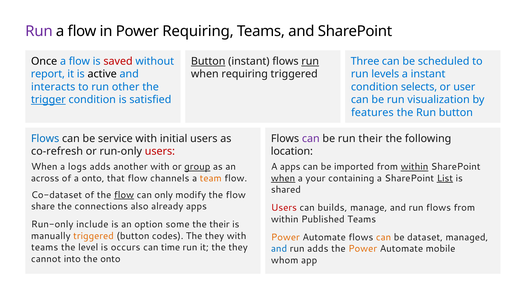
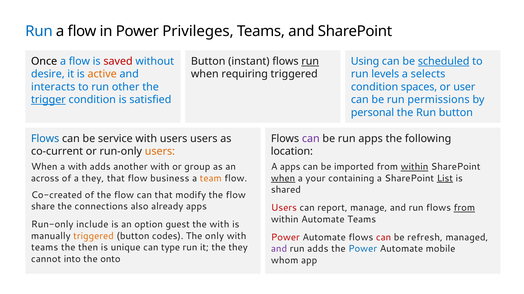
Run at (39, 31) colour: purple -> blue
Power Requiring: Requiring -> Privileges
Button at (208, 61) underline: present -> none
Three: Three -> Using
scheduled underline: none -> present
report: report -> desire
active colour: black -> orange
a instant: instant -> selects
selects: selects -> spaces
visualization: visualization -> permissions
features: features -> personal
with initial: initial -> users
run their: their -> apps
co-refresh: co-refresh -> co-current
users at (160, 152) colour: red -> orange
a logs: logs -> with
group underline: present -> none
a onto: onto -> they
channels: channels -> business
Co-dataset: Co-dataset -> Co-created
flow at (124, 195) underline: present -> none
can only: only -> that
builds: builds -> report
from at (464, 208) underline: none -> present
within Published: Published -> Automate
some: some -> guest
the their: their -> with
they at (215, 237): they -> only
Power at (285, 238) colour: orange -> red
can at (384, 238) colour: orange -> red
dataset: dataset -> refresh
level: level -> then
occurs: occurs -> unique
time: time -> type
and at (279, 249) colour: blue -> purple
Power at (363, 249) colour: orange -> blue
